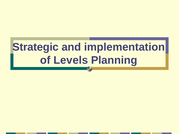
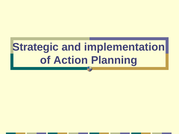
Levels: Levels -> Action
